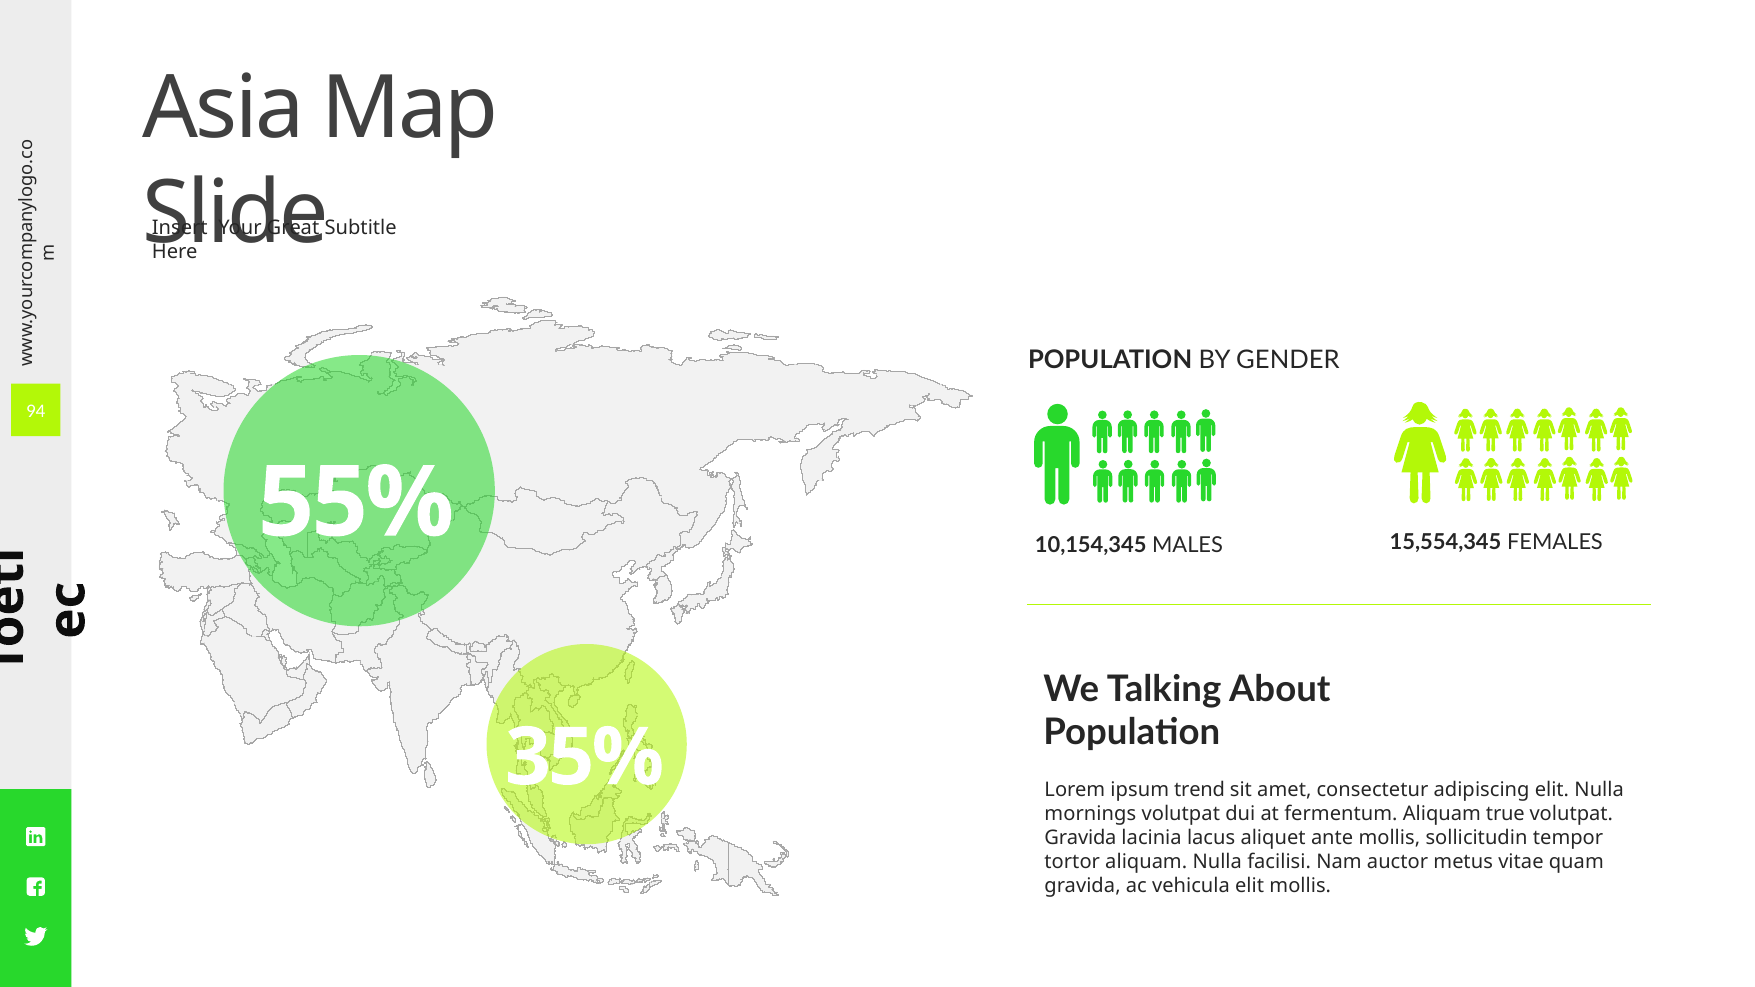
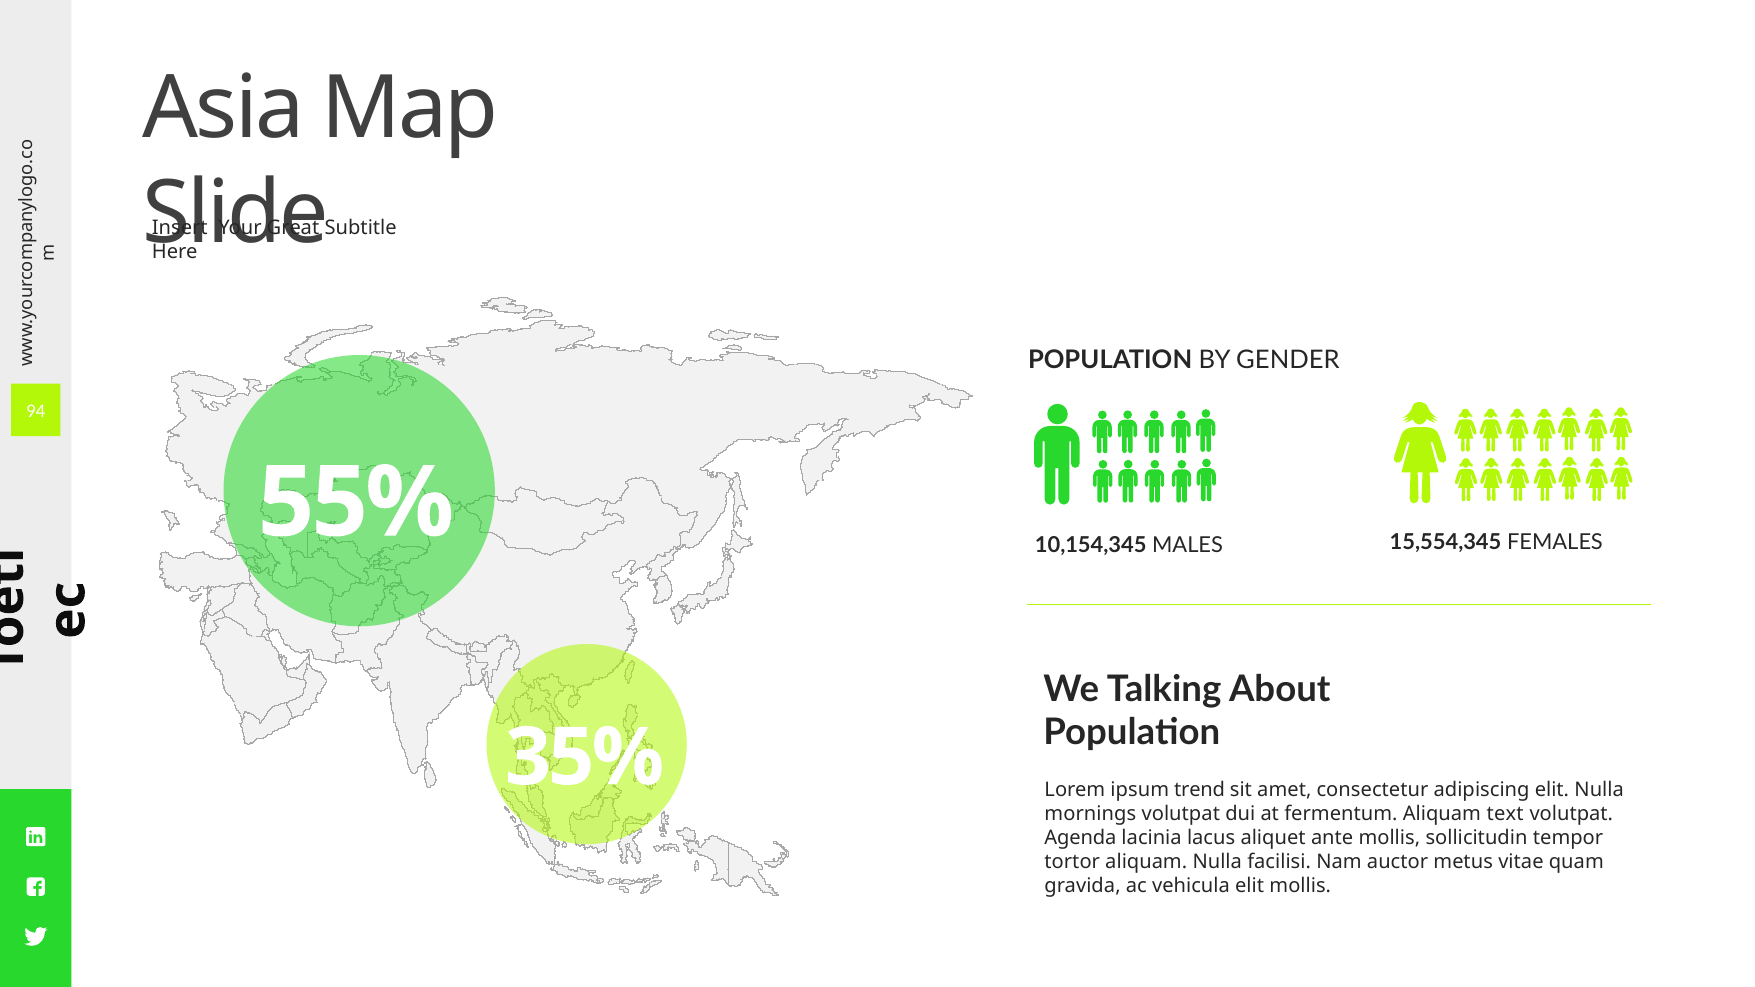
true: true -> text
Gravida at (1080, 838): Gravida -> Agenda
